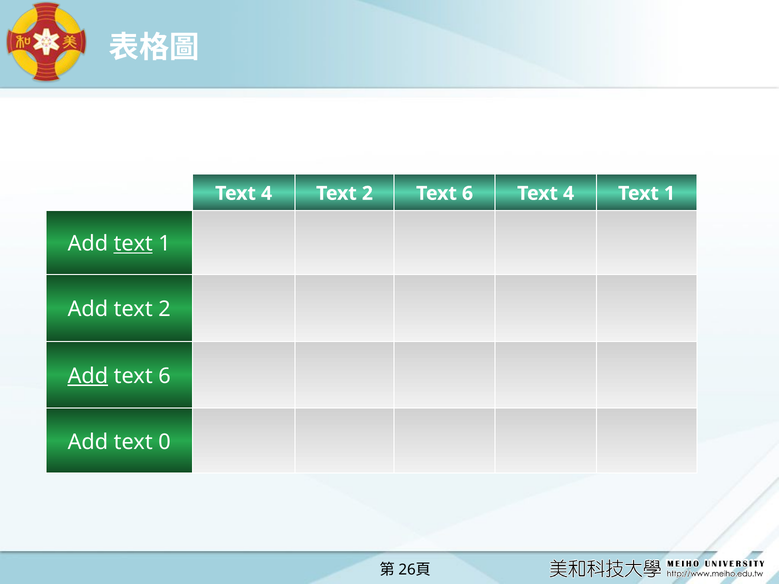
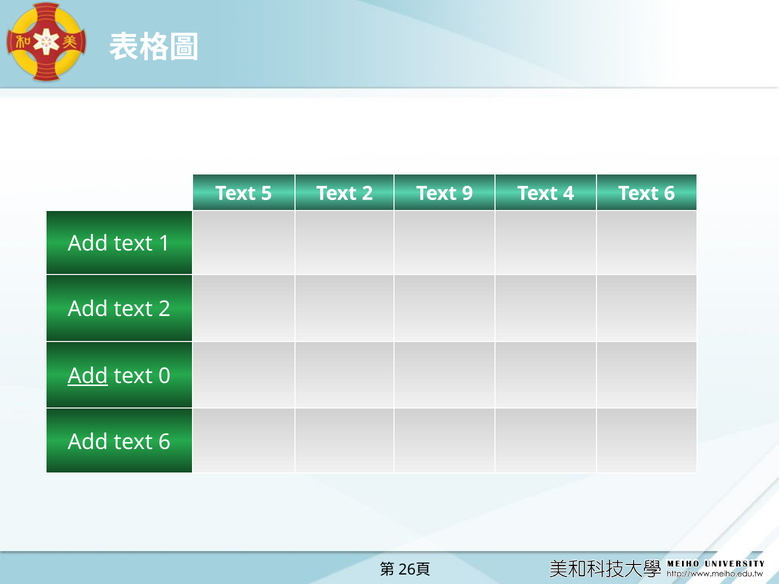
4 at (267, 193): 4 -> 5
2 Text 6: 6 -> 9
4 Text 1: 1 -> 6
text at (133, 244) underline: present -> none
6 at (164, 376): 6 -> 0
Add text 0: 0 -> 6
